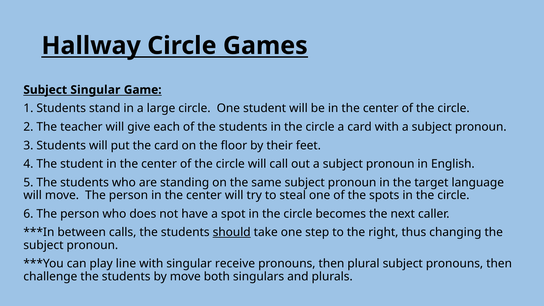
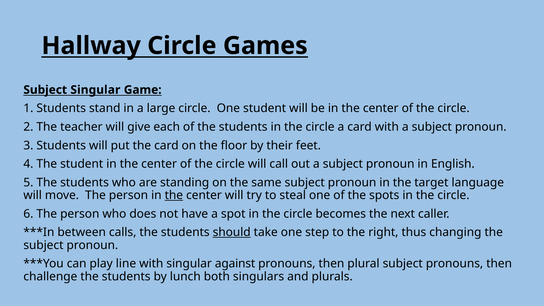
the at (174, 195) underline: none -> present
receive: receive -> against
by move: move -> lunch
